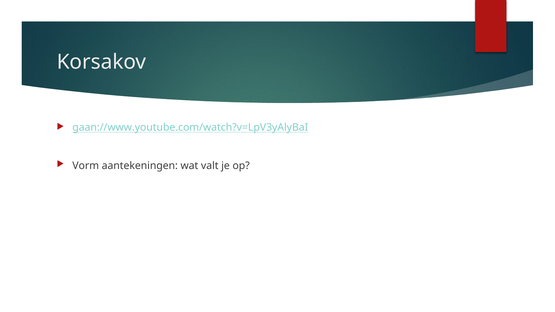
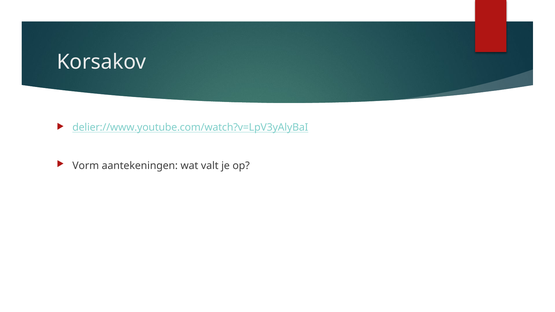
gaan://www.youtube.com/watch?v=LpV3yAlyBaI: gaan://www.youtube.com/watch?v=LpV3yAlyBaI -> delier://www.youtube.com/watch?v=LpV3yAlyBaI
